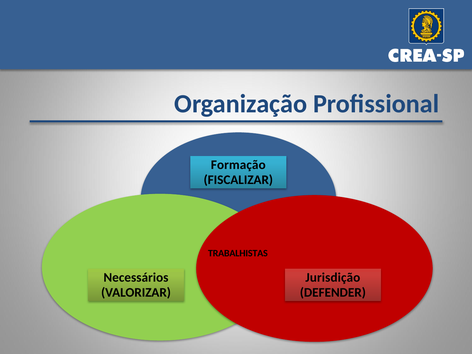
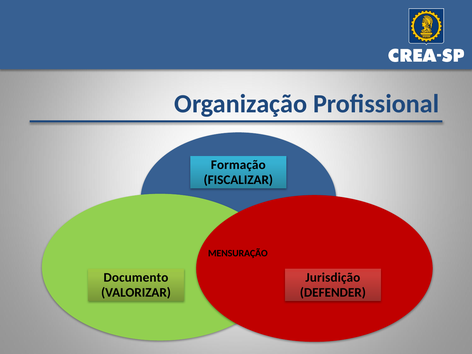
TRABALHISTAS: TRABALHISTAS -> MENSURAÇÃO
Necessários: Necessários -> Documento
